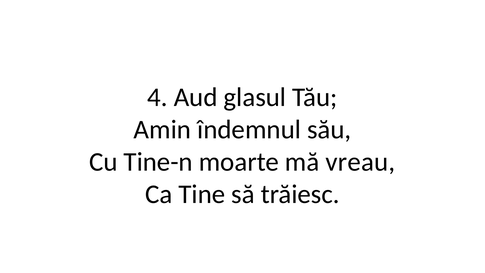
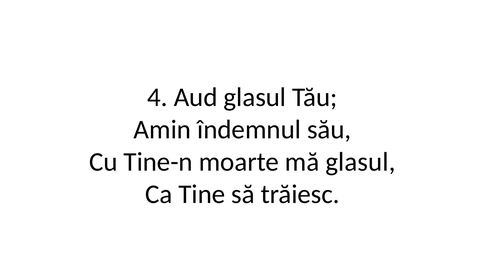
mă vreau: vreau -> glasul
